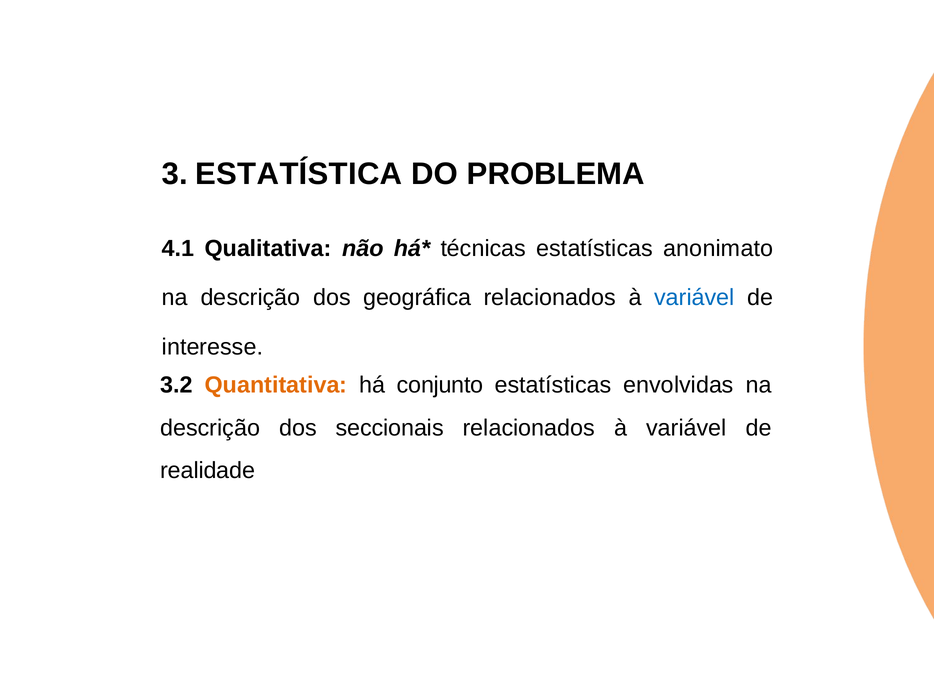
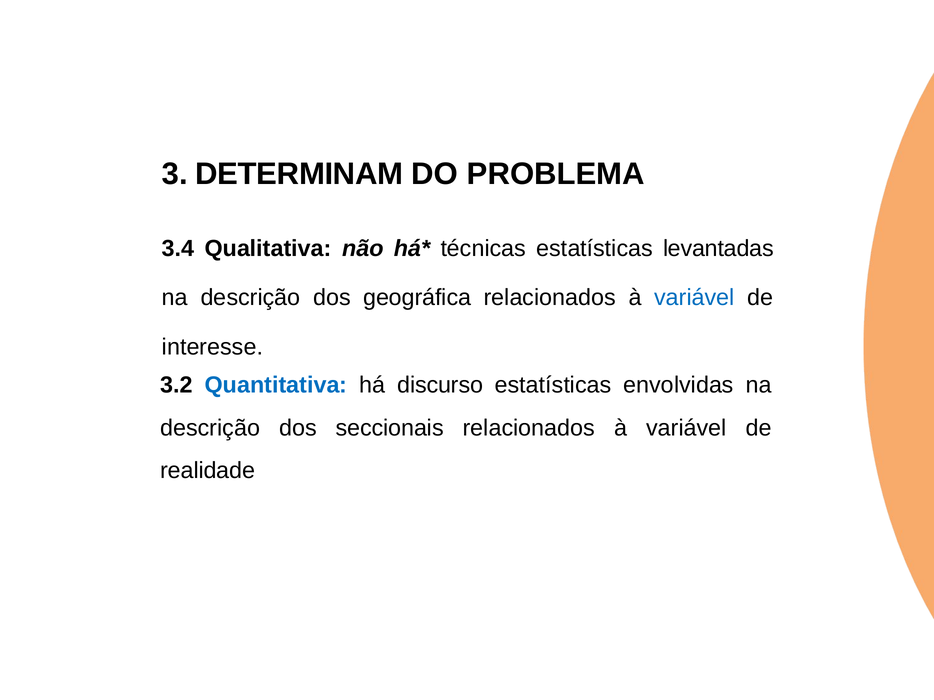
ESTATÍSTICA: ESTATÍSTICA -> DETERMINAM
4.1: 4.1 -> 3.4
anonimato: anonimato -> levantadas
Quantitativa colour: orange -> blue
conjunto: conjunto -> discurso
